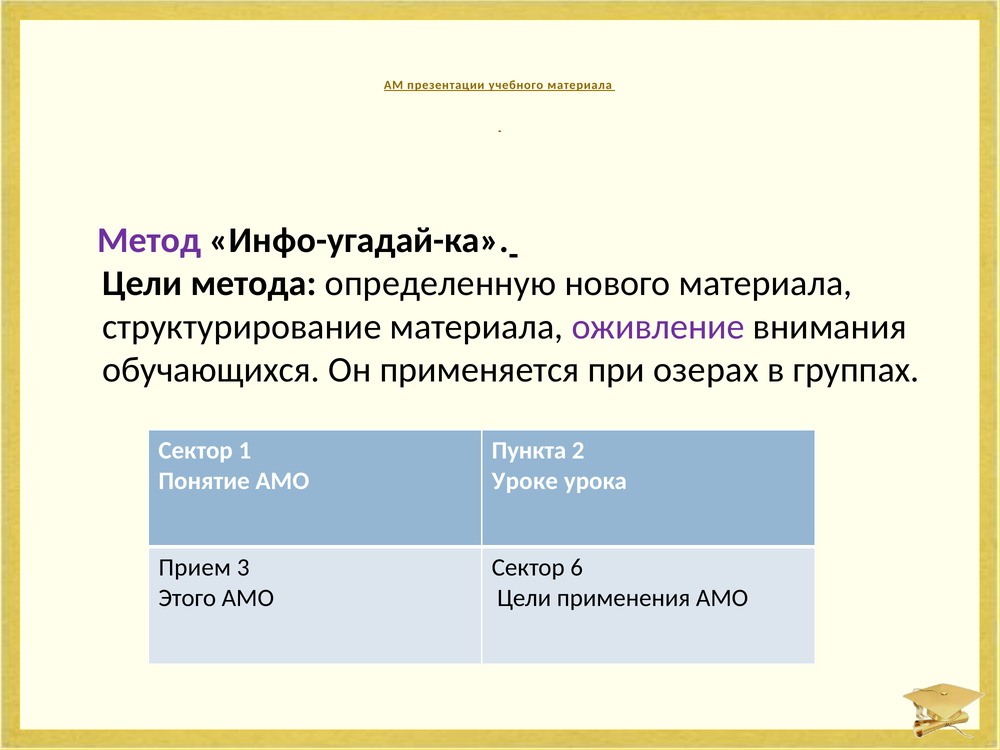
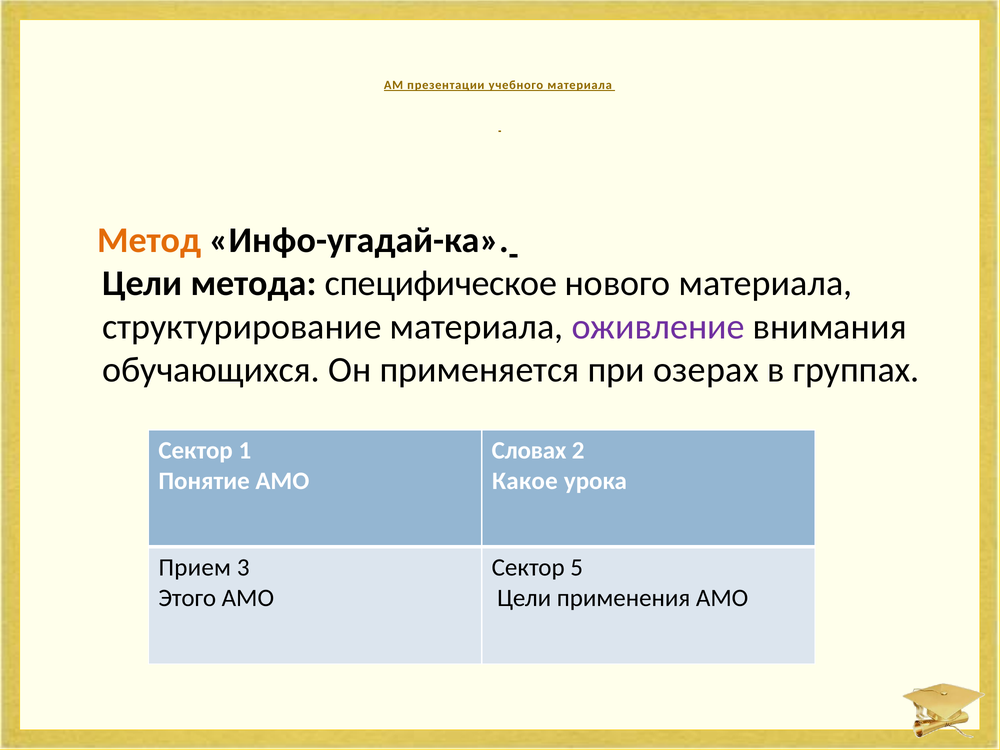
Метод colour: purple -> orange
определенную: определенную -> специфическое
Пункта: Пункта -> Словах
Уроке: Уроке -> Какое
6: 6 -> 5
